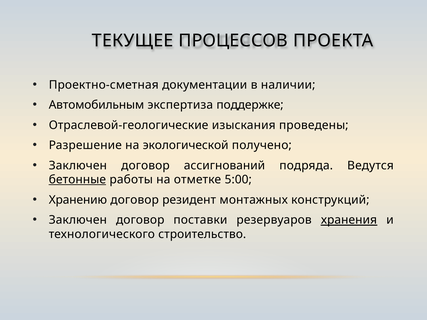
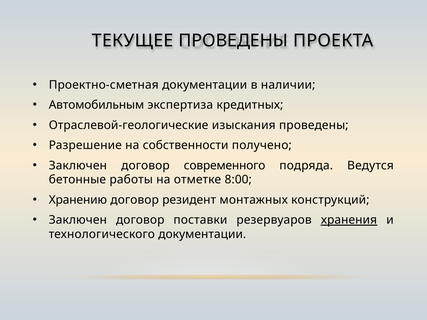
ТЕКУЩЕЕ ПРОЦЕССОВ: ПРОЦЕССОВ -> ПРОВЕДЕНЫ
поддержке: поддержке -> кредитных
экологической: экологической -> собственности
ассигнований: ассигнований -> современного
бетонные underline: present -> none
5:00: 5:00 -> 8:00
технологического строительство: строительство -> документации
